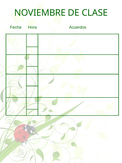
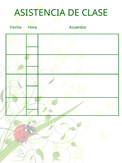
NOVIEMBRE: NOVIEMBRE -> ASISTENCIA
